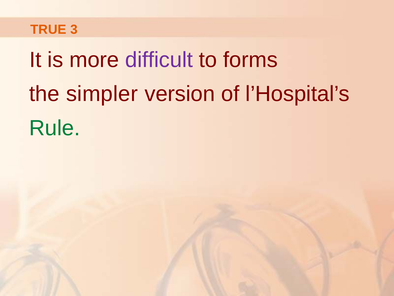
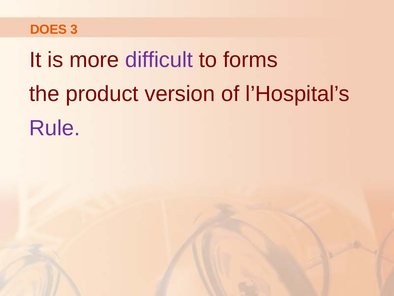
TRUE: TRUE -> DOES
simpler: simpler -> product
Rule colour: green -> purple
